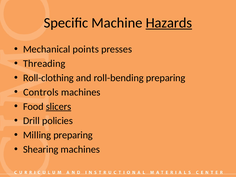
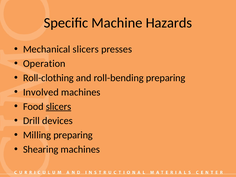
Hazards underline: present -> none
Mechanical points: points -> slicers
Threading: Threading -> Operation
Controls: Controls -> Involved
policies: policies -> devices
